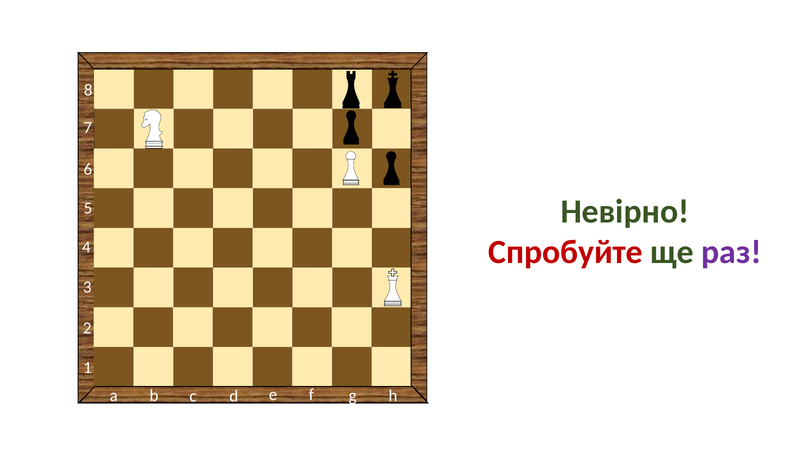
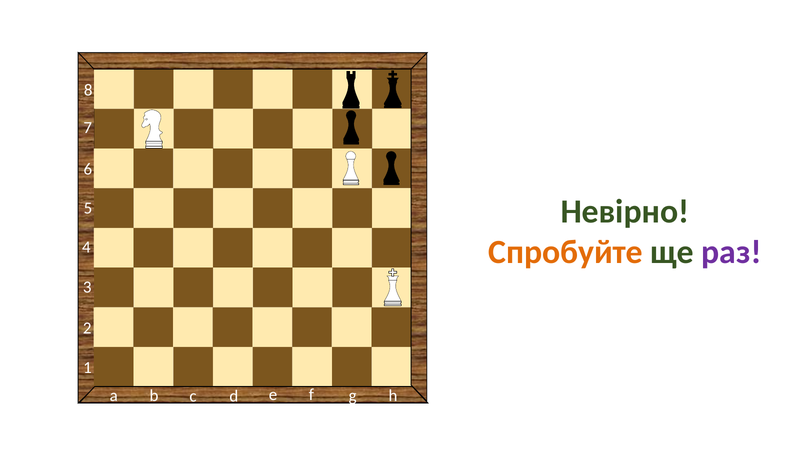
Спробуйте colour: red -> orange
